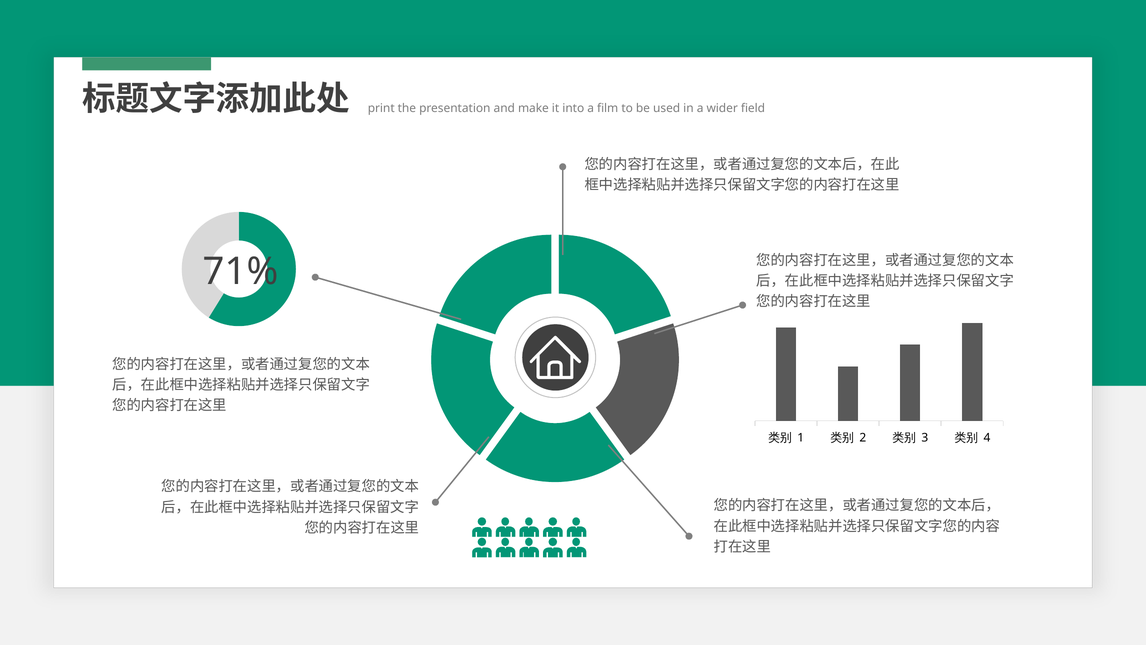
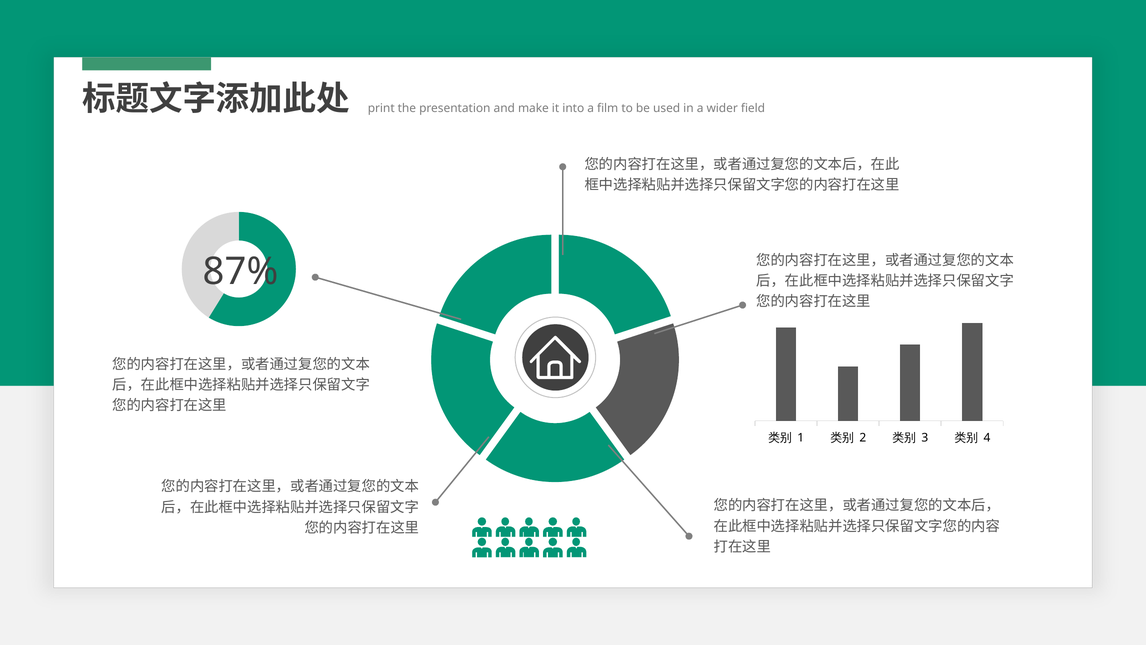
71%: 71% -> 87%
